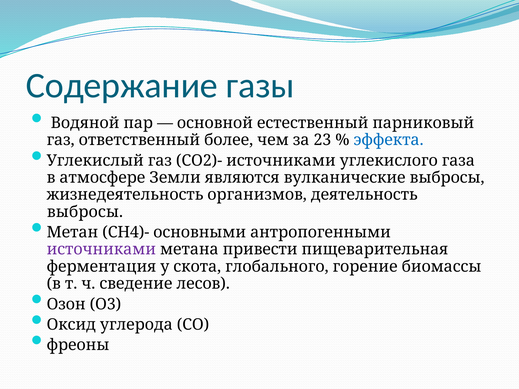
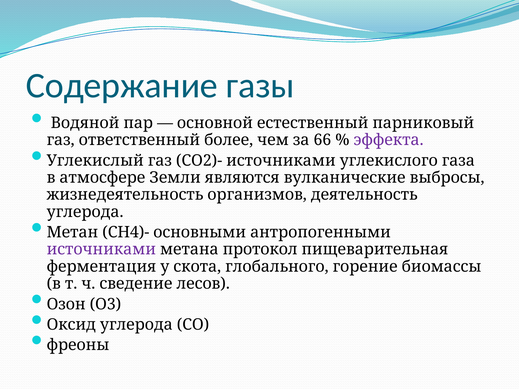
23: 23 -> 66
эффекта colour: blue -> purple
выбросы at (85, 212): выбросы -> углерода
привести: привести -> протокол
